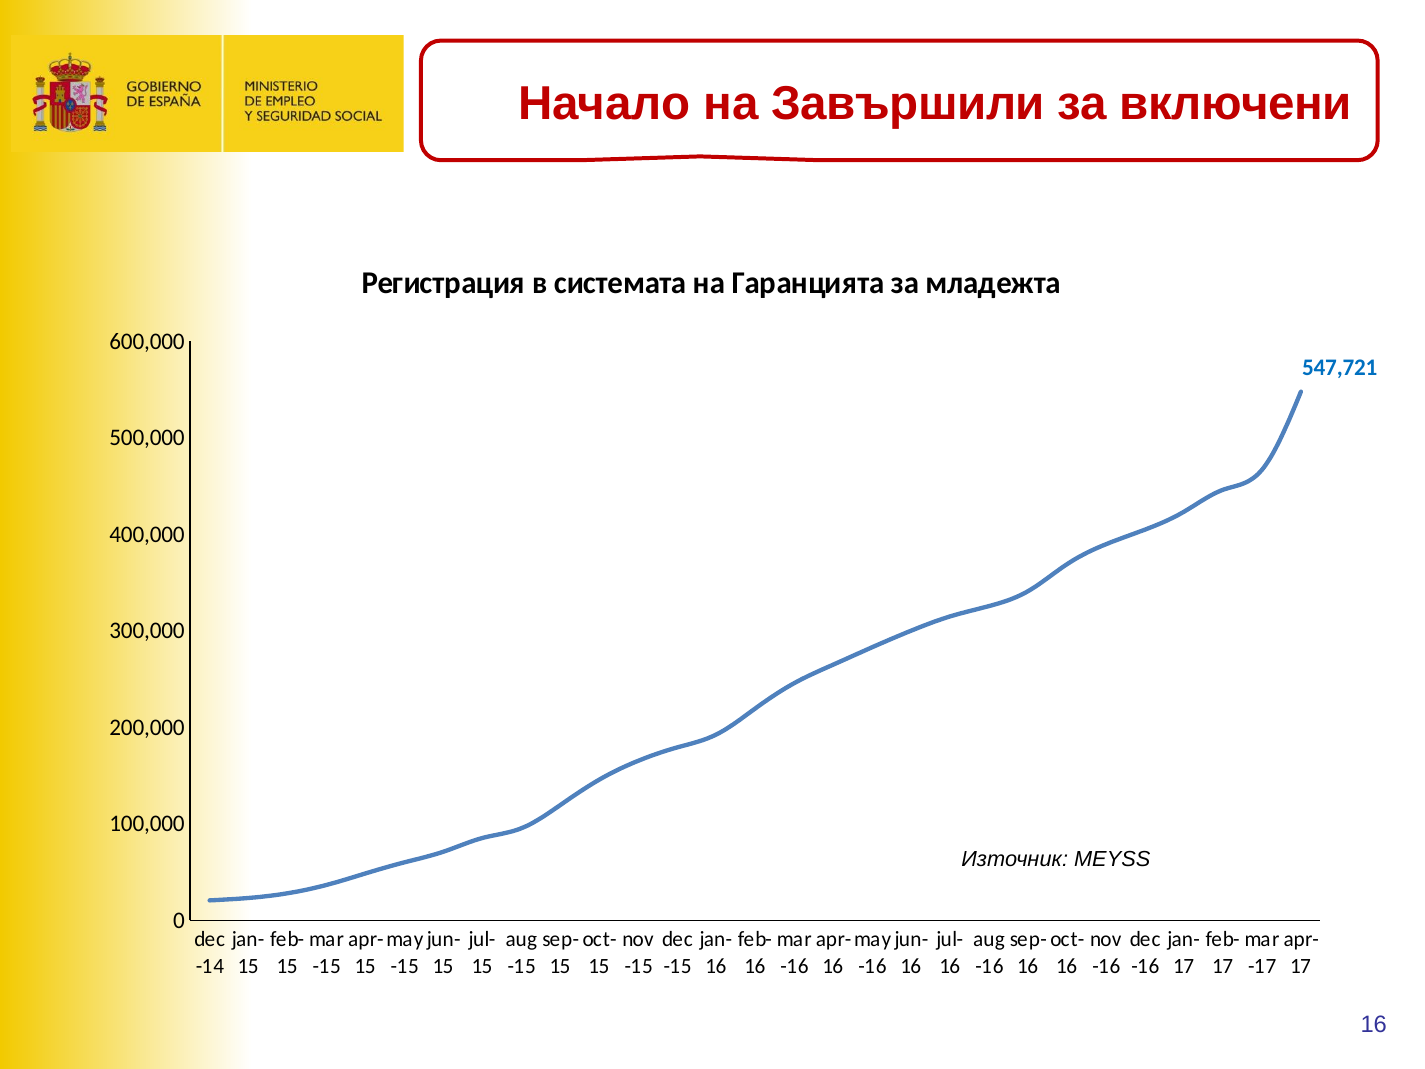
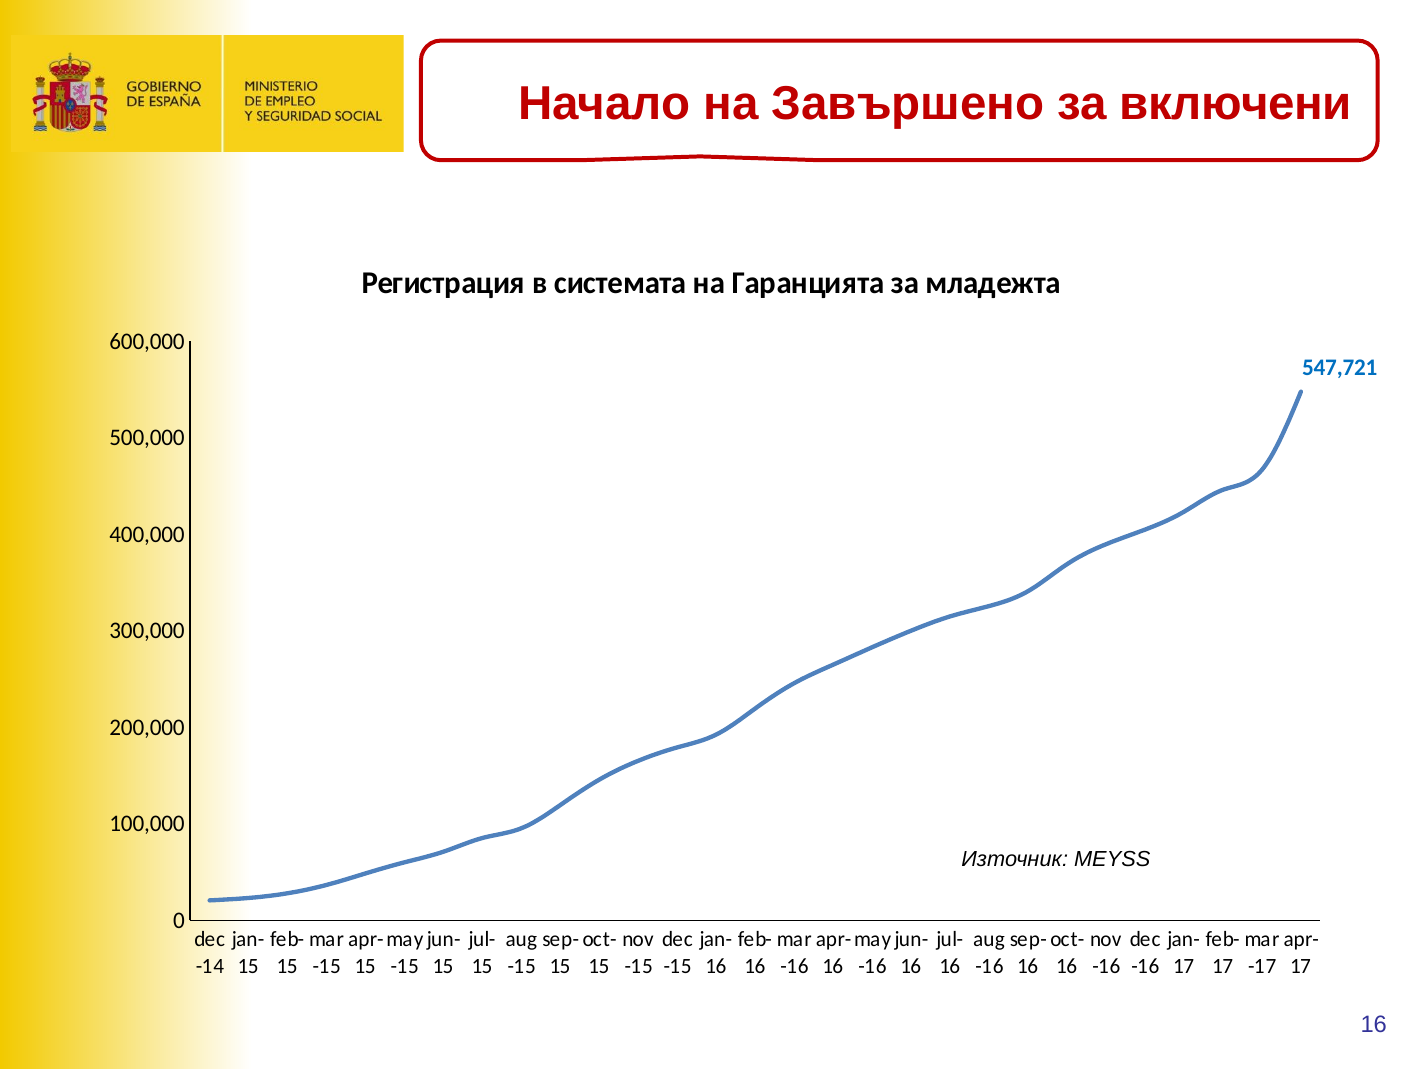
Завършили: Завършили -> Завършено
